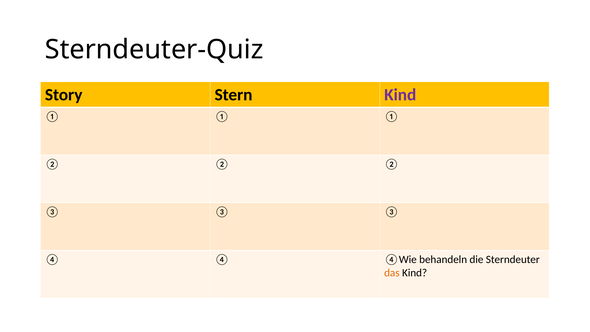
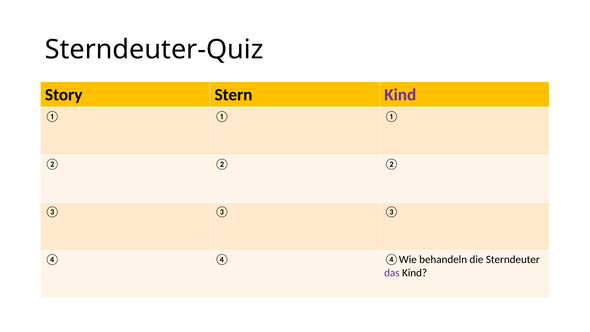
das colour: orange -> purple
